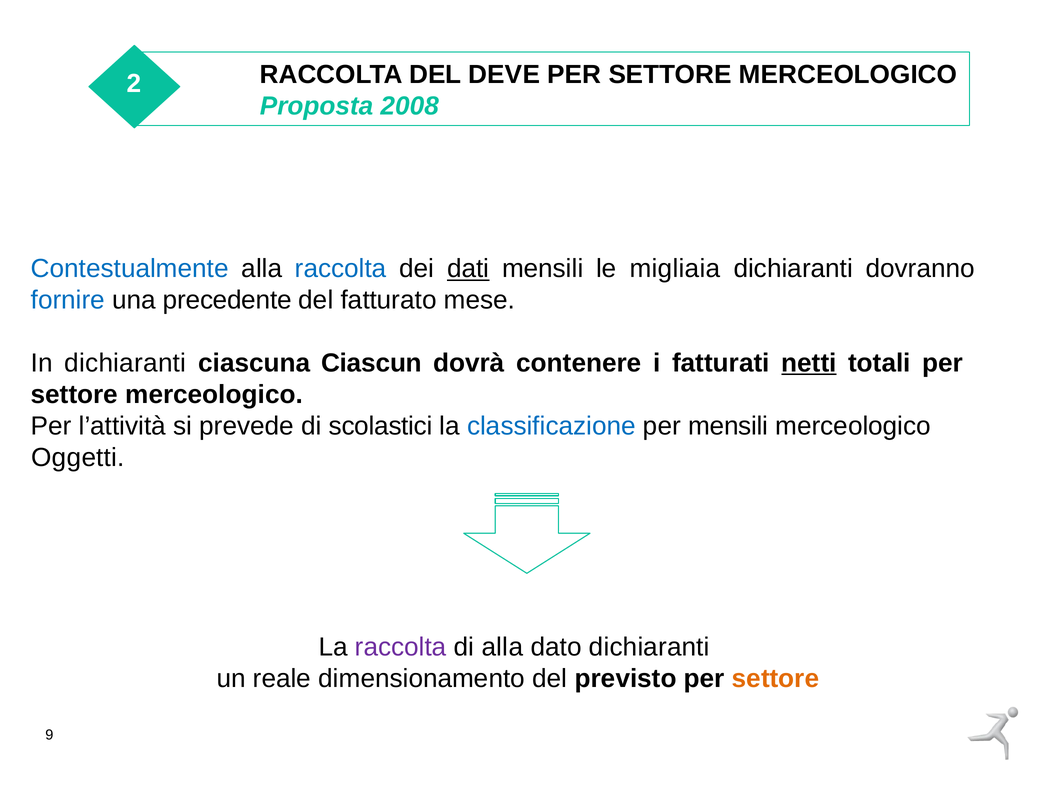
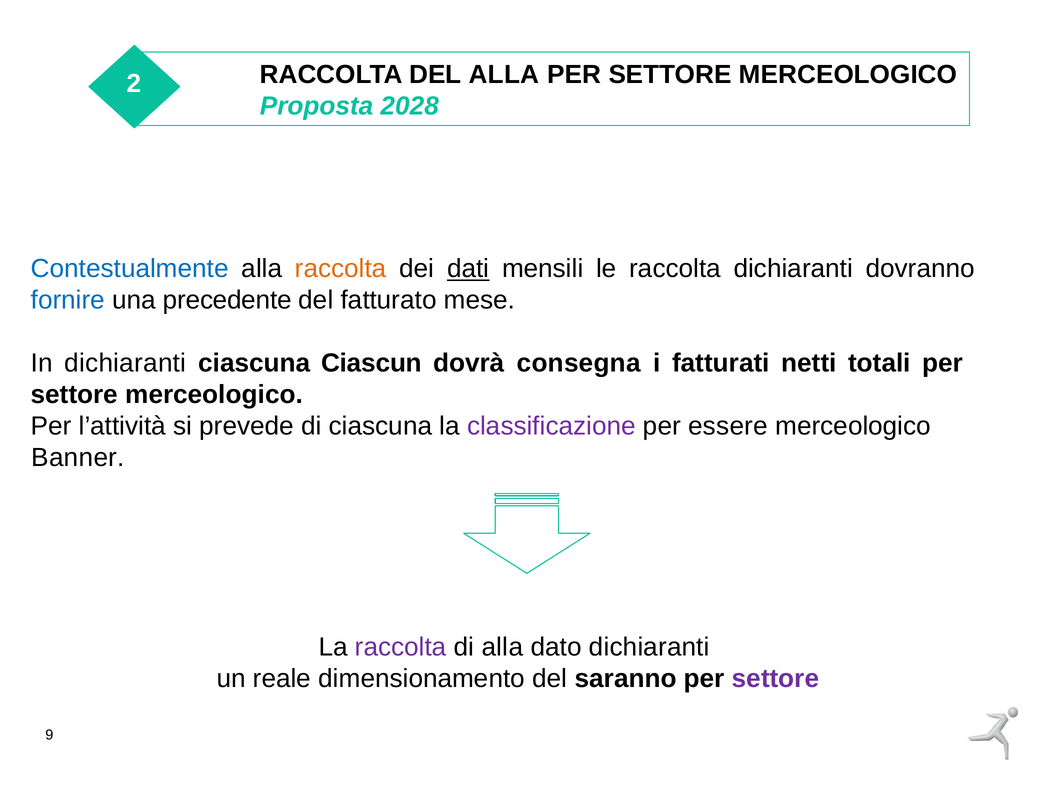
DEL DEVE: DEVE -> ALLA
2008: 2008 -> 2028
raccolta at (341, 269) colour: blue -> orange
le migliaia: migliaia -> raccolta
contenere: contenere -> consegna
netti underline: present -> none
di scolastici: scolastici -> ciascuna
classificazione colour: blue -> purple
per mensili: mensili -> essere
Oggetti: Oggetti -> Banner
previsto: previsto -> saranno
settore at (776, 678) colour: orange -> purple
